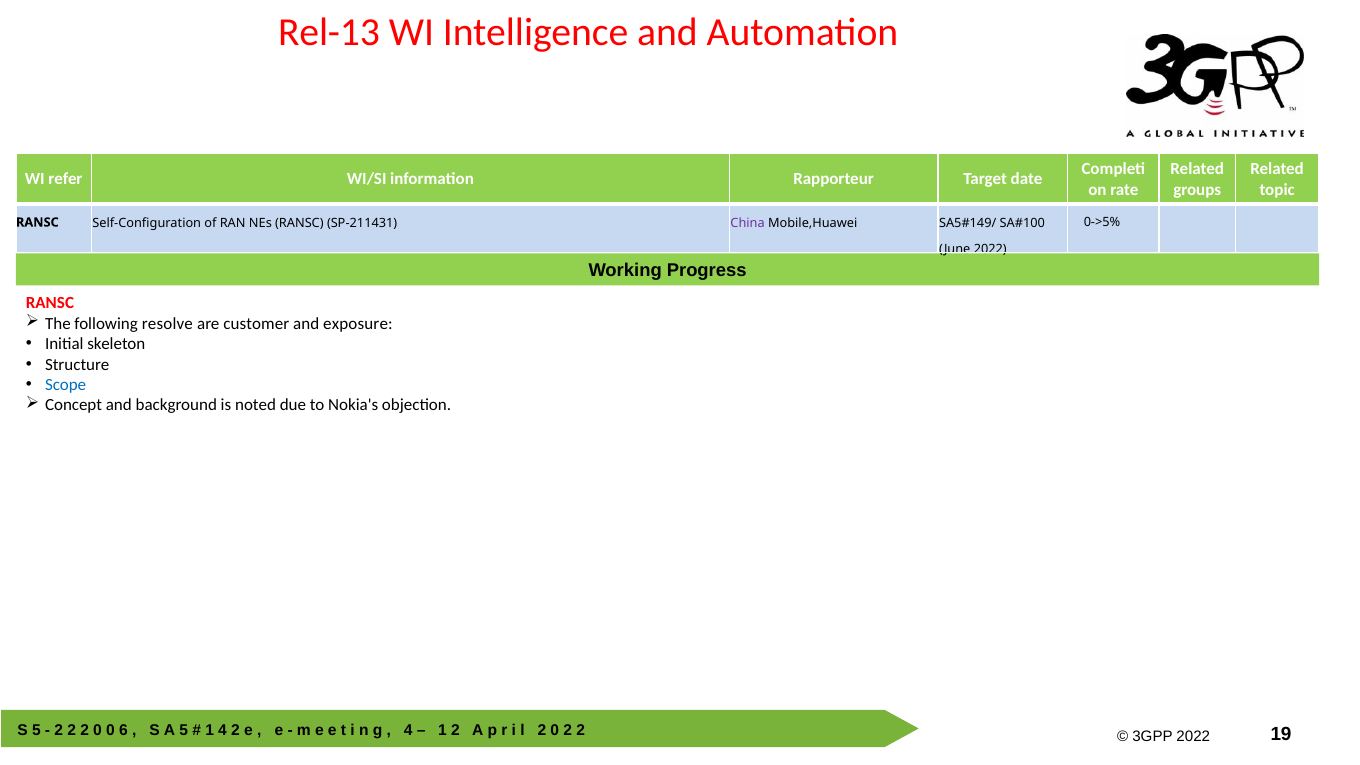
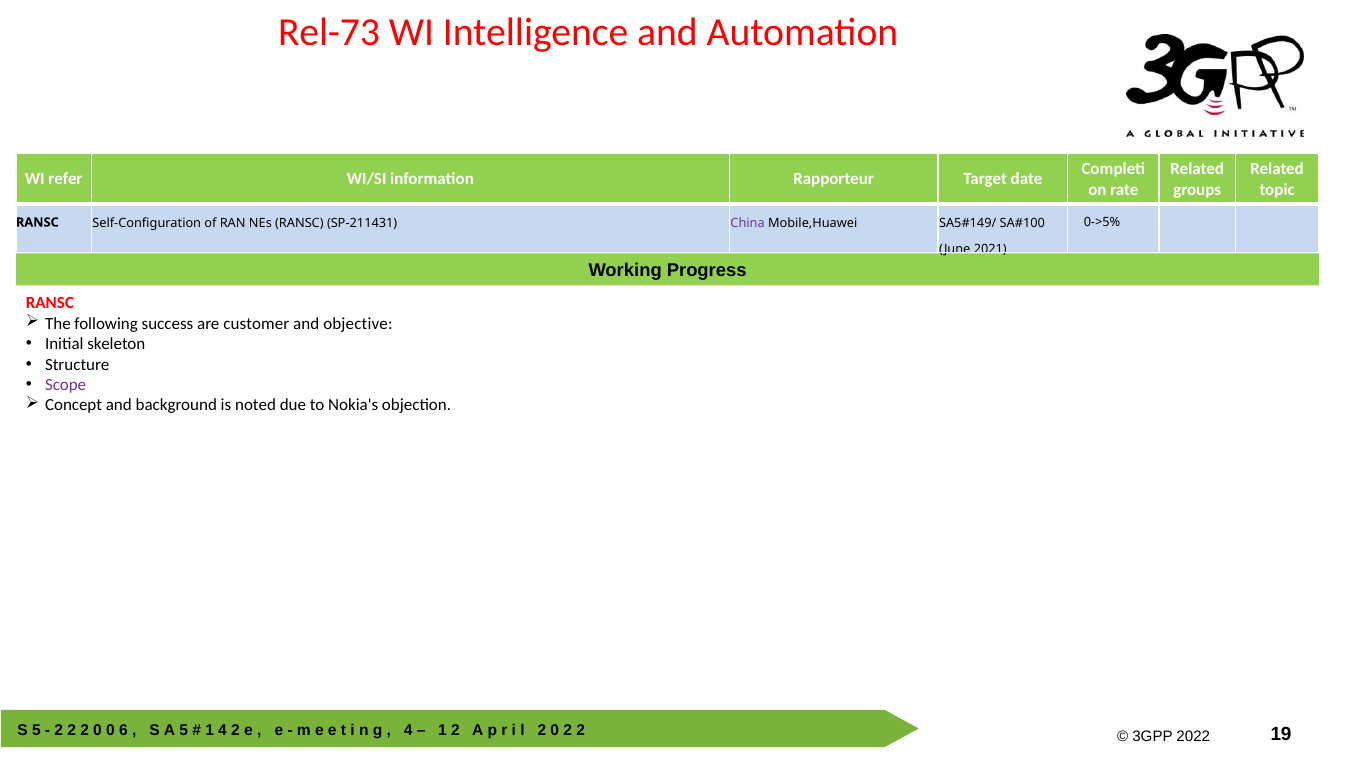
Rel-13: Rel-13 -> Rel-73
June 2022: 2022 -> 2021
resolve: resolve -> success
exposure: exposure -> objective
Scope colour: blue -> purple
